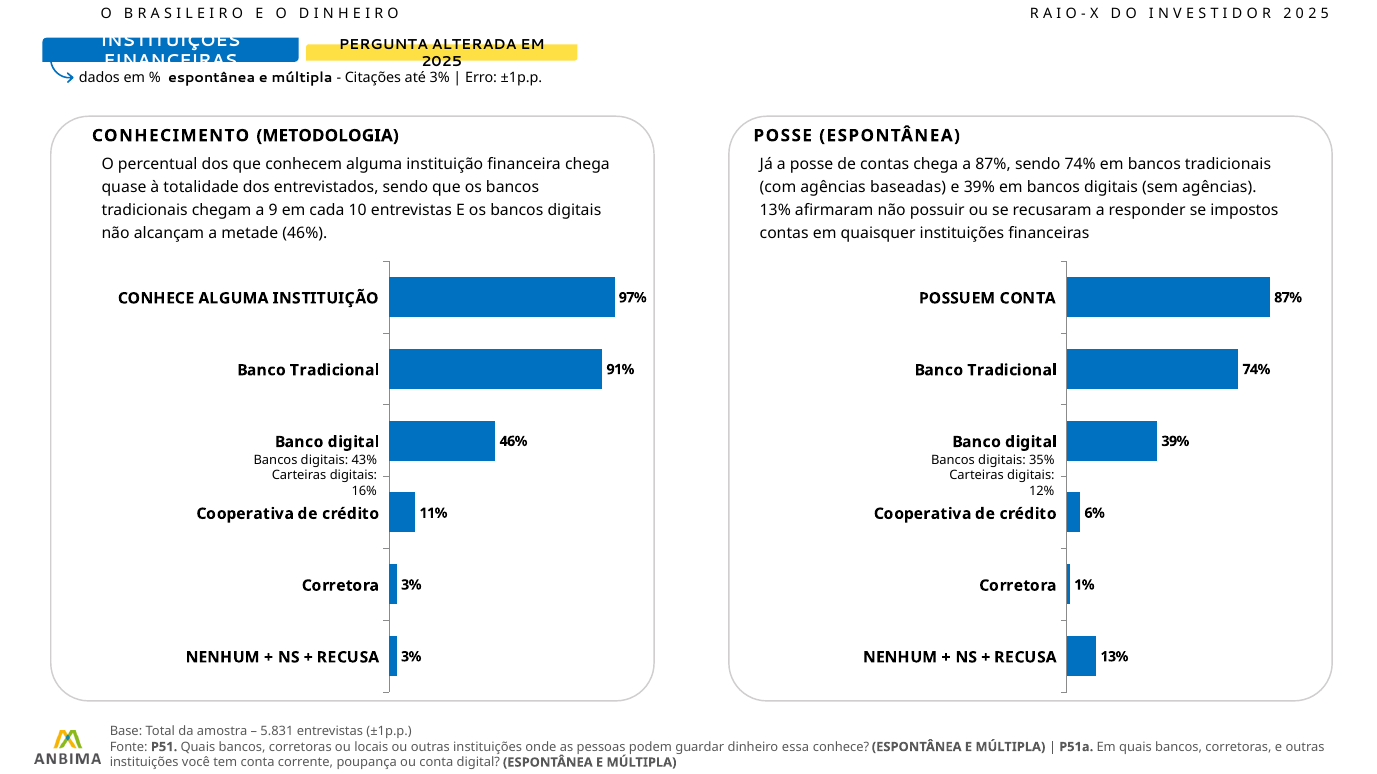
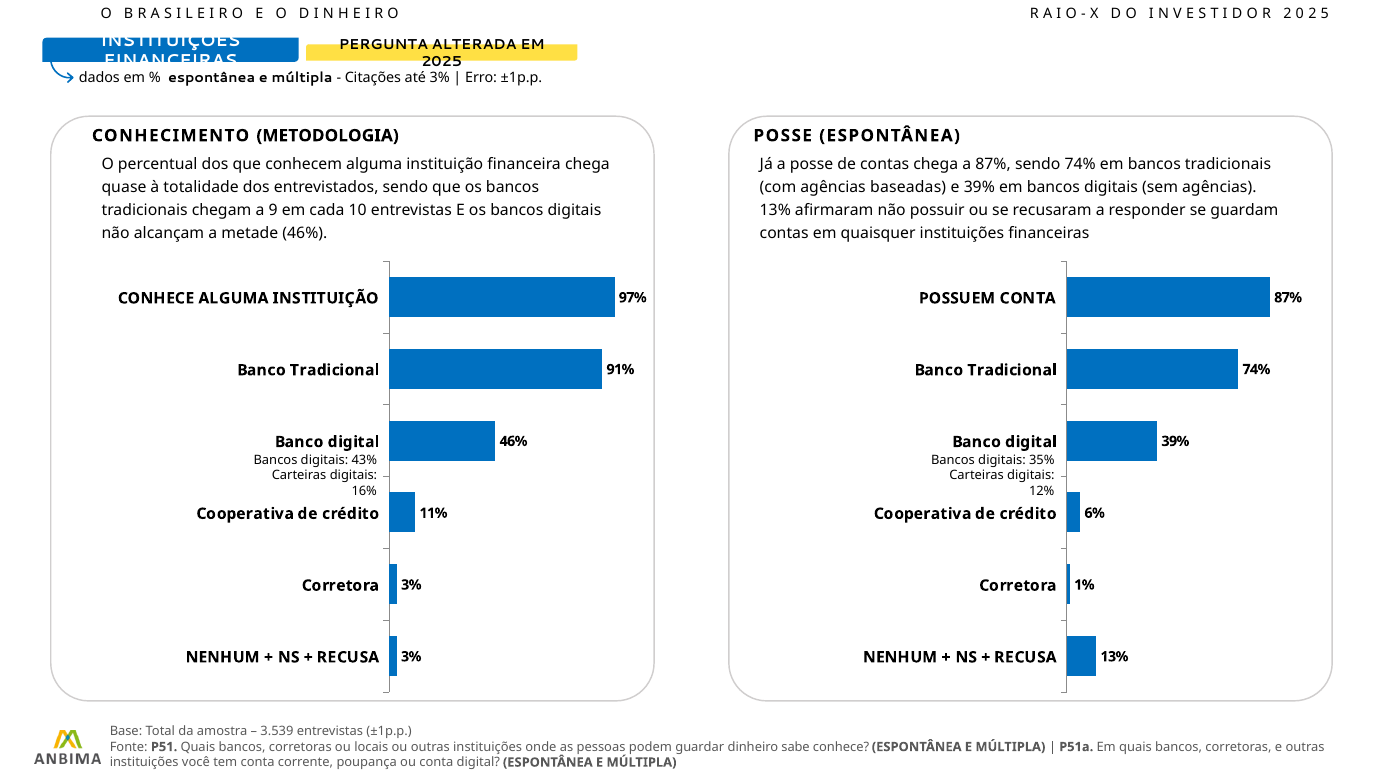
impostos: impostos -> guardam
5.831: 5.831 -> 3.539
essa: essa -> sabe
